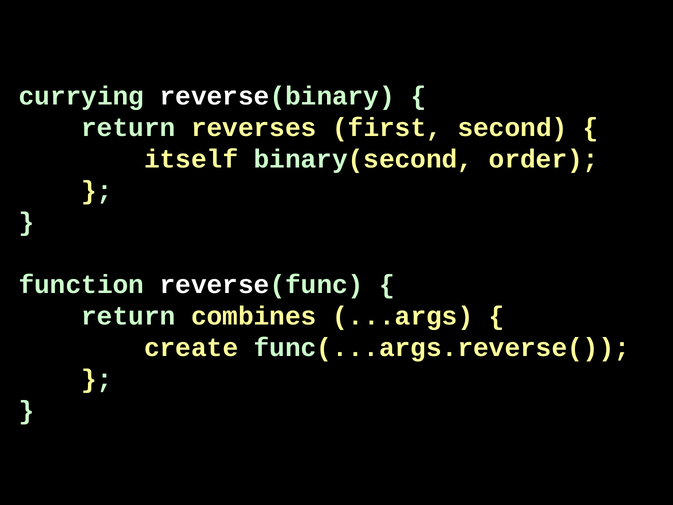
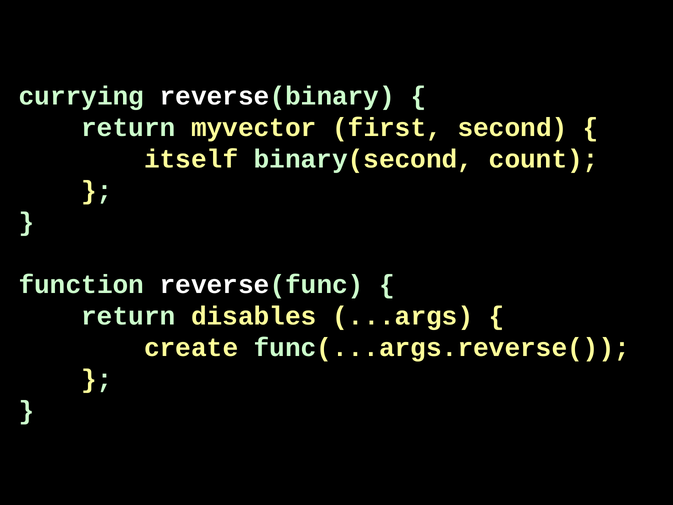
reverses: reverses -> myvector
order: order -> count
combines: combines -> disables
